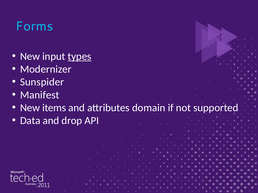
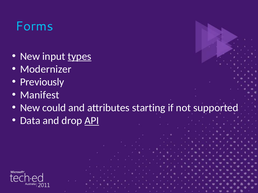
Sunspider: Sunspider -> Previously
items: items -> could
domain: domain -> starting
API underline: none -> present
